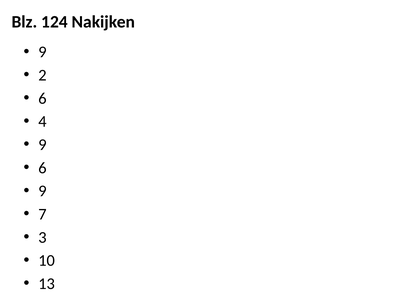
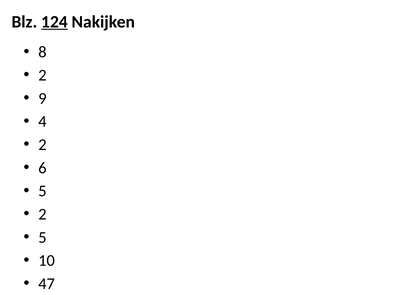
124 underline: none -> present
9 at (42, 52): 9 -> 8
6 at (42, 98): 6 -> 9
9 at (42, 145): 9 -> 2
9 at (42, 191): 9 -> 5
7 at (42, 214): 7 -> 2
3 at (42, 237): 3 -> 5
13: 13 -> 47
